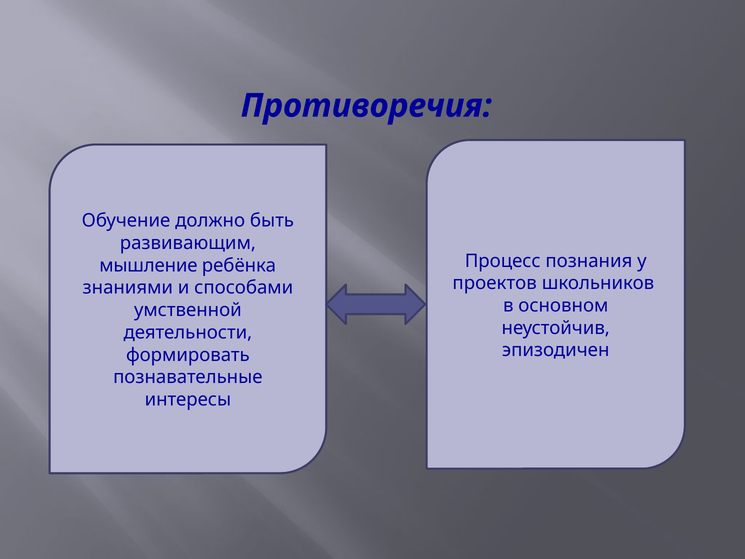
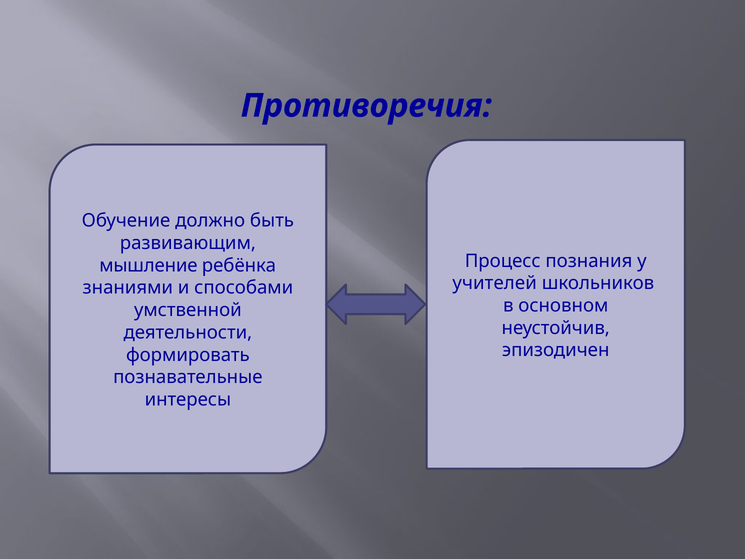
проектов: проектов -> учителей
